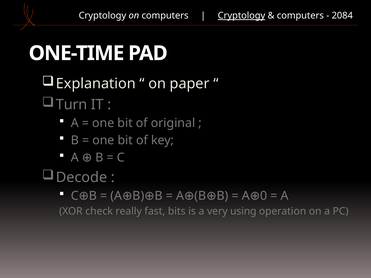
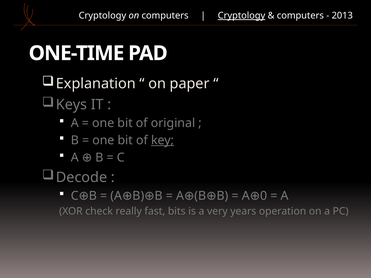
2084: 2084 -> 2013
Turn: Turn -> Keys
key underline: none -> present
using: using -> years
